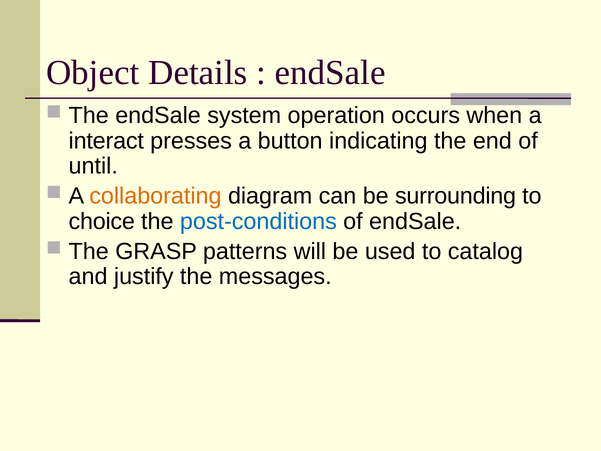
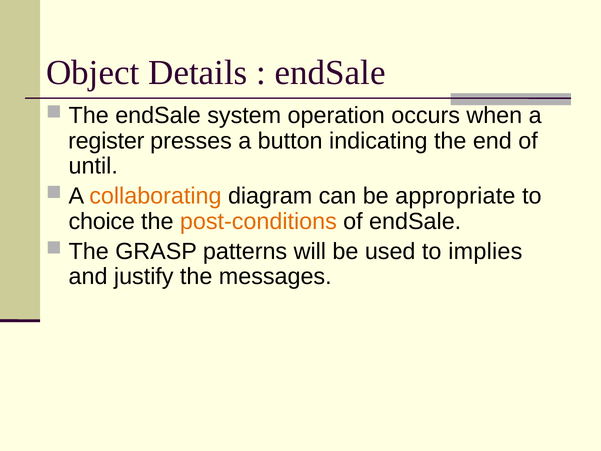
interact: interact -> register
surrounding: surrounding -> appropriate
post-conditions colour: blue -> orange
catalog: catalog -> implies
